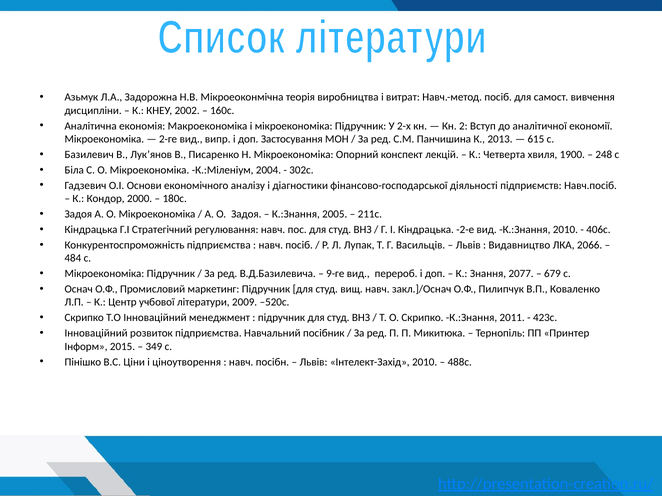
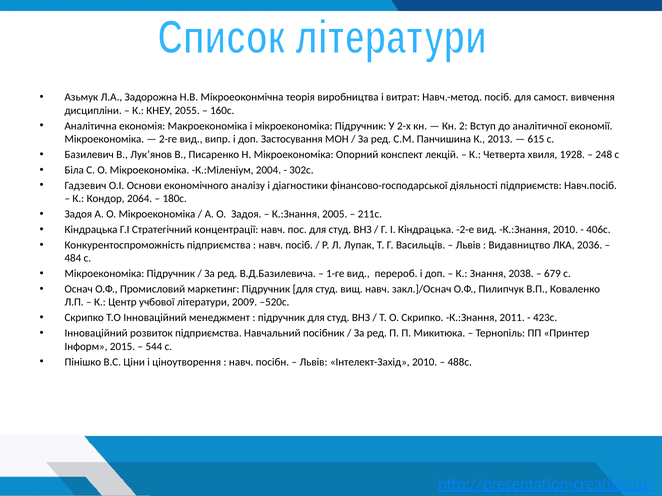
2002: 2002 -> 2055
1900: 1900 -> 1928
2000: 2000 -> 2064
регулювання: регулювання -> концентрації
2066: 2066 -> 2036
9-ге: 9-ге -> 1-ге
2077: 2077 -> 2038
349: 349 -> 544
